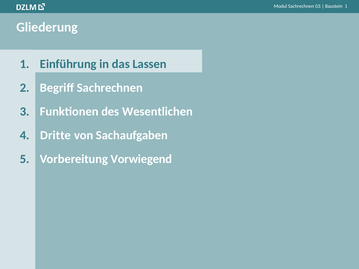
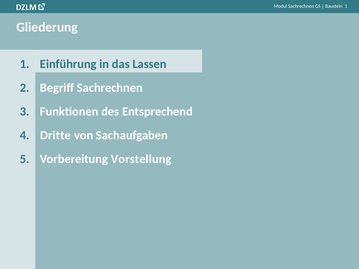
Wesentlichen: Wesentlichen -> Entsprechend
Vorwiegend: Vorwiegend -> Vorstellung
